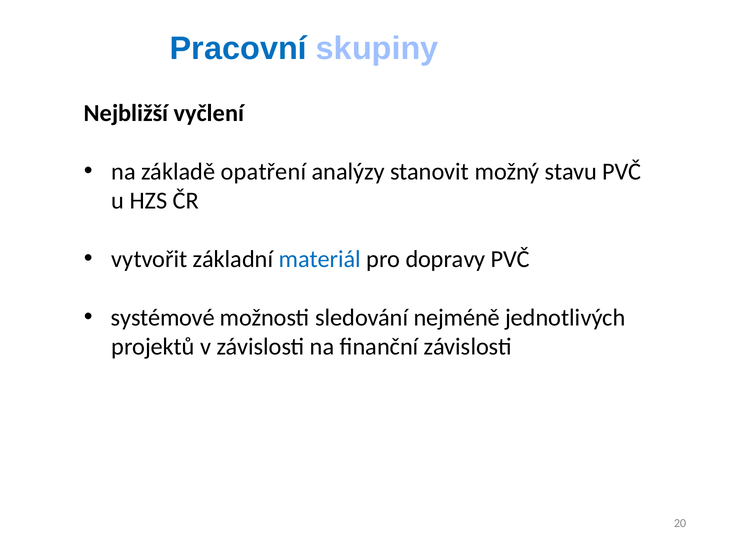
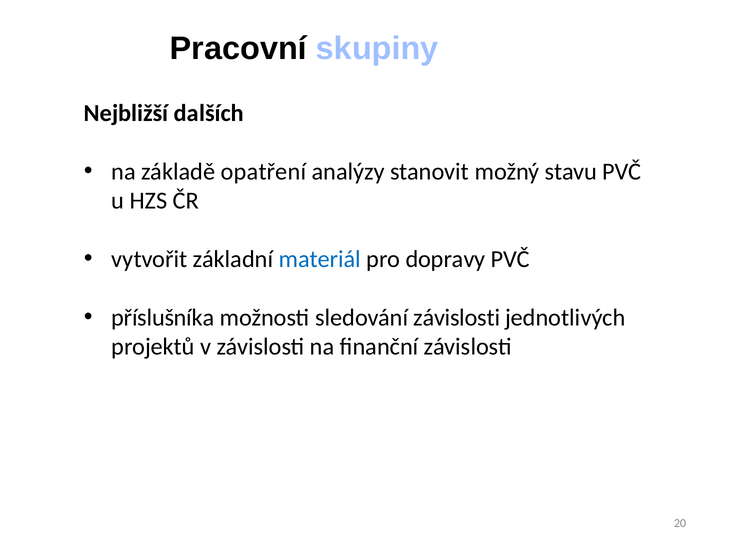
Pracovní colour: blue -> black
vyčlení: vyčlení -> dalších
systémové: systémové -> příslušníka
sledování nejméně: nejméně -> závislosti
